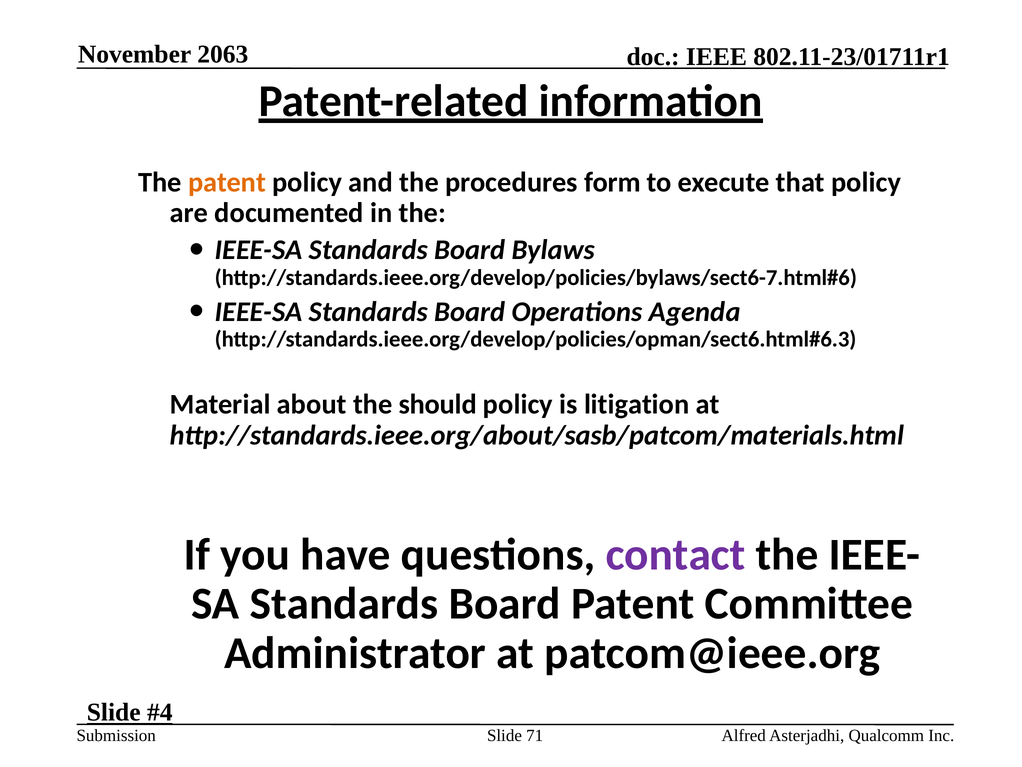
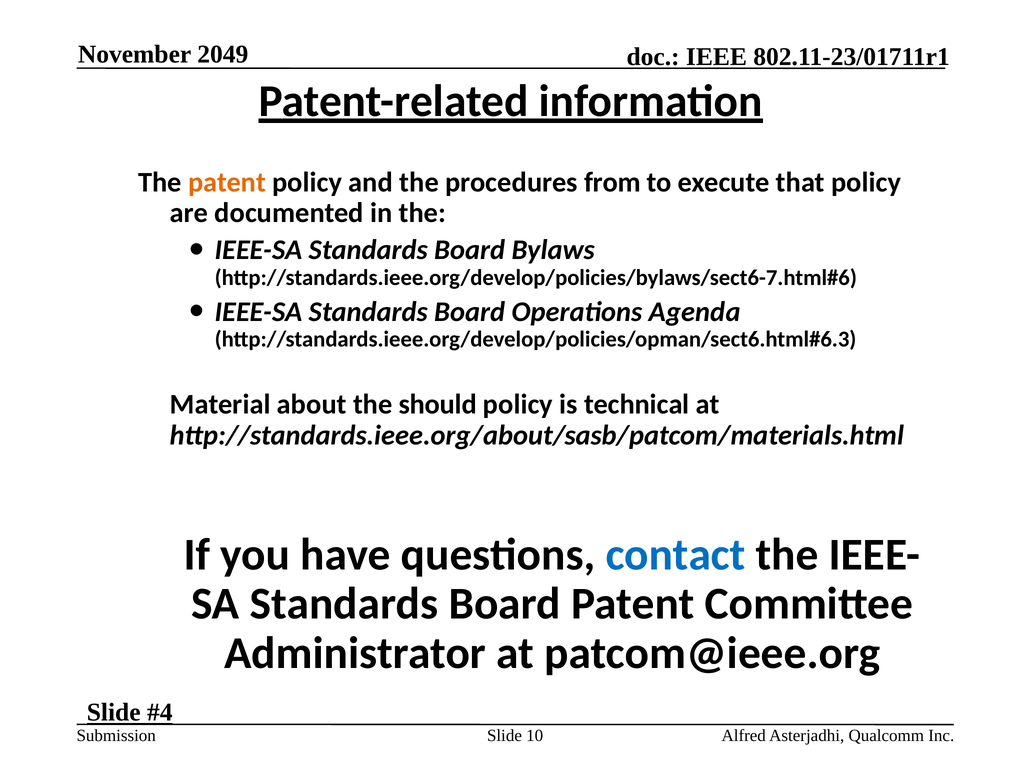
2063: 2063 -> 2049
form: form -> from
litigation: litigation -> technical
contact colour: purple -> blue
71: 71 -> 10
